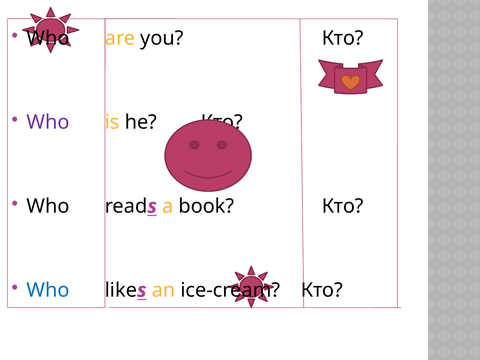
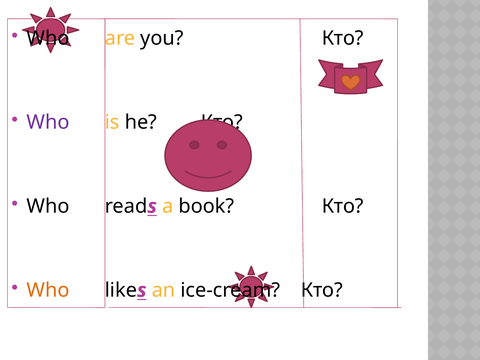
Who at (48, 290) colour: blue -> orange
